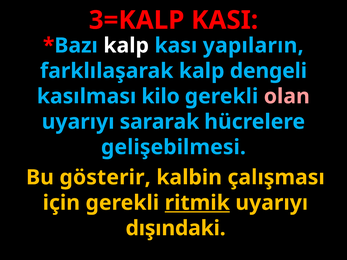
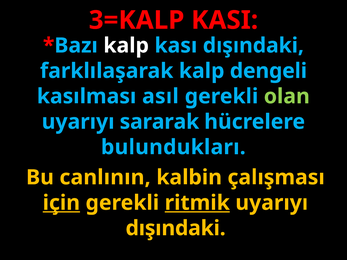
kası yapıların: yapıların -> dışındaki
kilo: kilo -> asıl
olan colour: pink -> light green
gelişebilmesi: gelişebilmesi -> bulundukları
gösterir: gösterir -> canlının
için underline: none -> present
